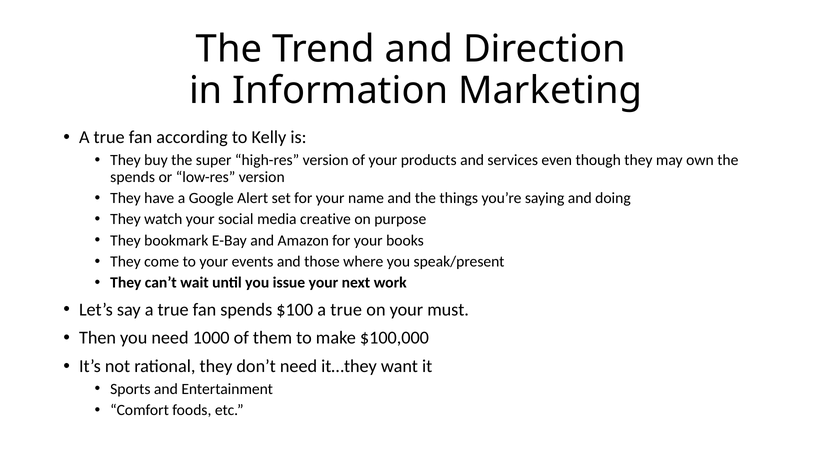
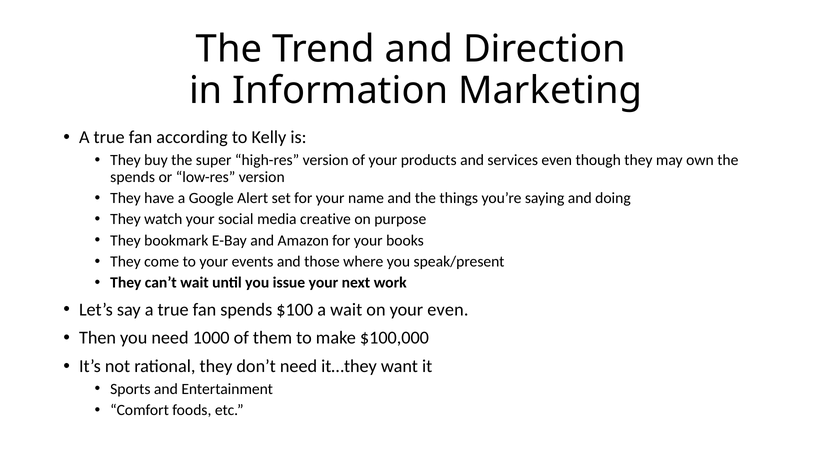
$100 a true: true -> wait
your must: must -> even
